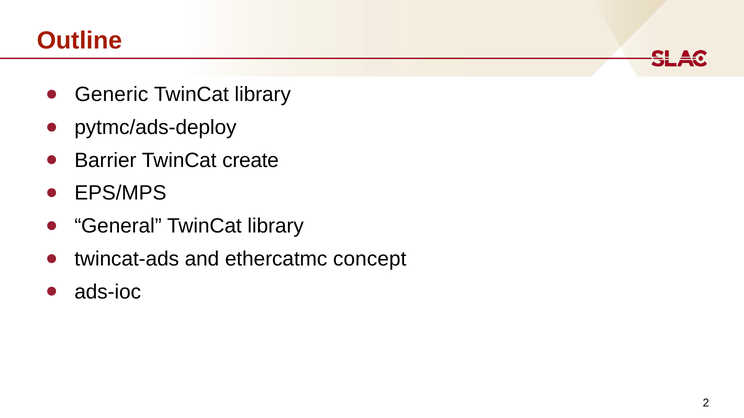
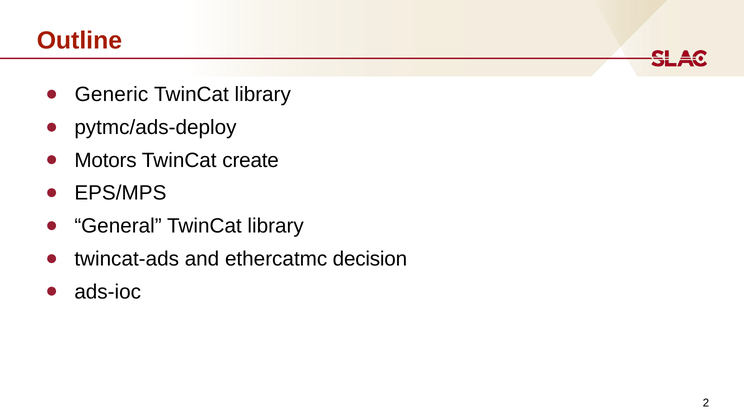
Barrier: Barrier -> Motors
concept: concept -> decision
